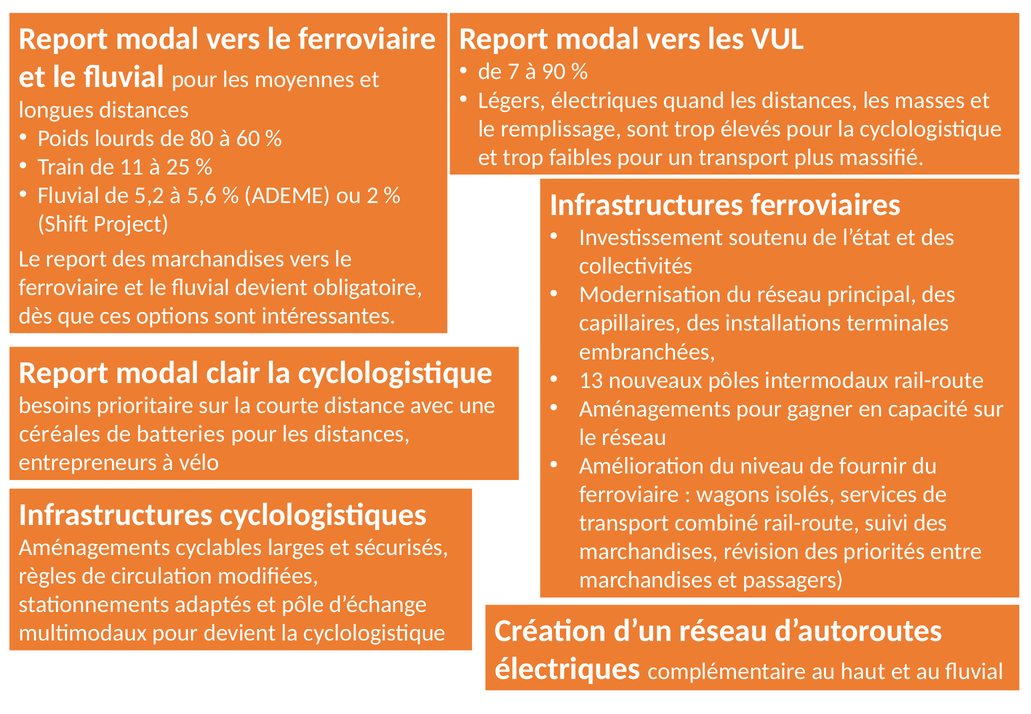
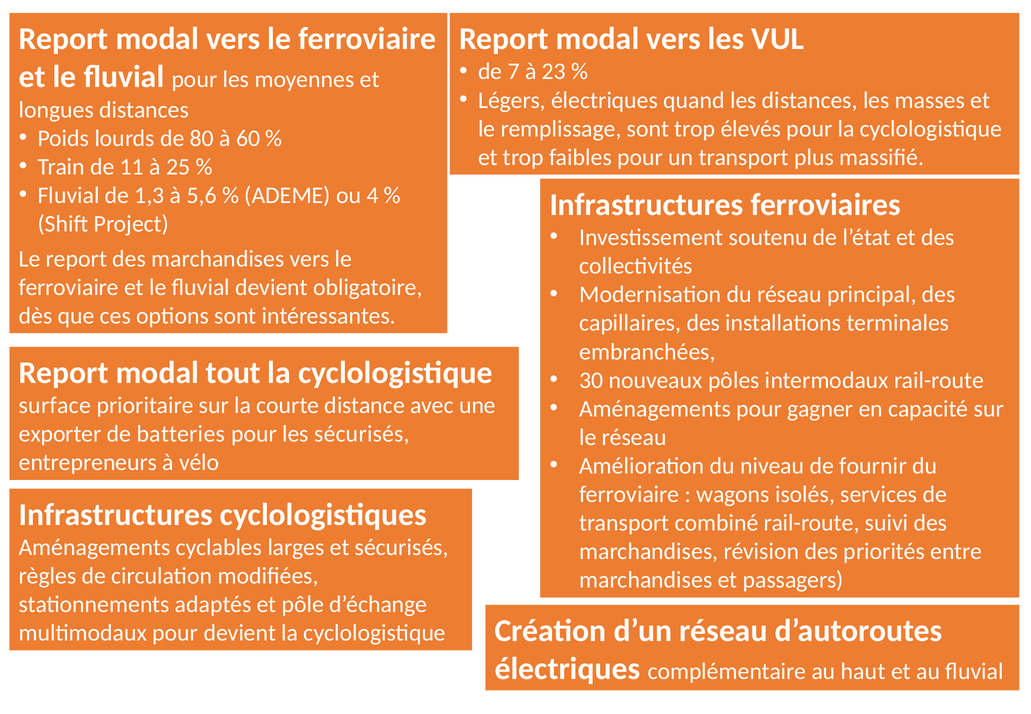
90: 90 -> 23
5,2: 5,2 -> 1,3
2: 2 -> 4
clair: clair -> tout
13: 13 -> 30
besoins: besoins -> surface
céréales: céréales -> exporter
pour les distances: distances -> sécurisés
